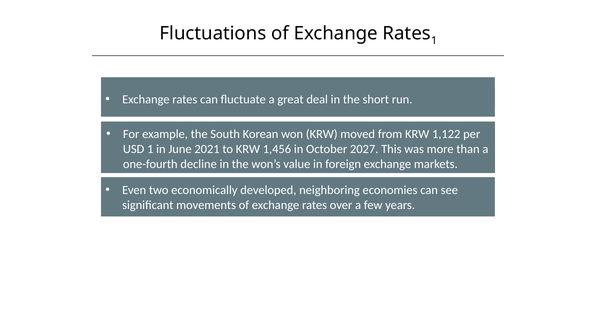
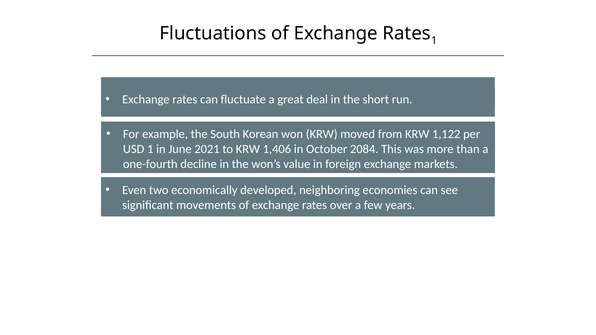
1,456: 1,456 -> 1,406
2027: 2027 -> 2084
